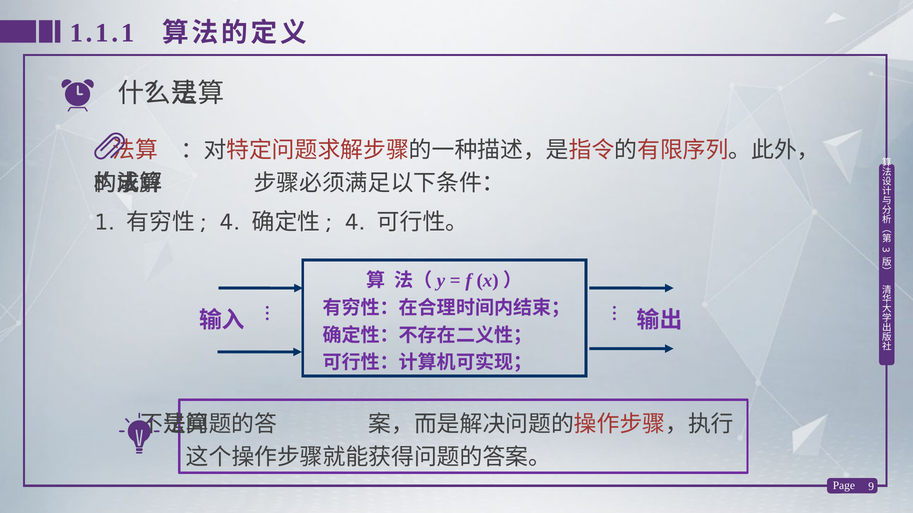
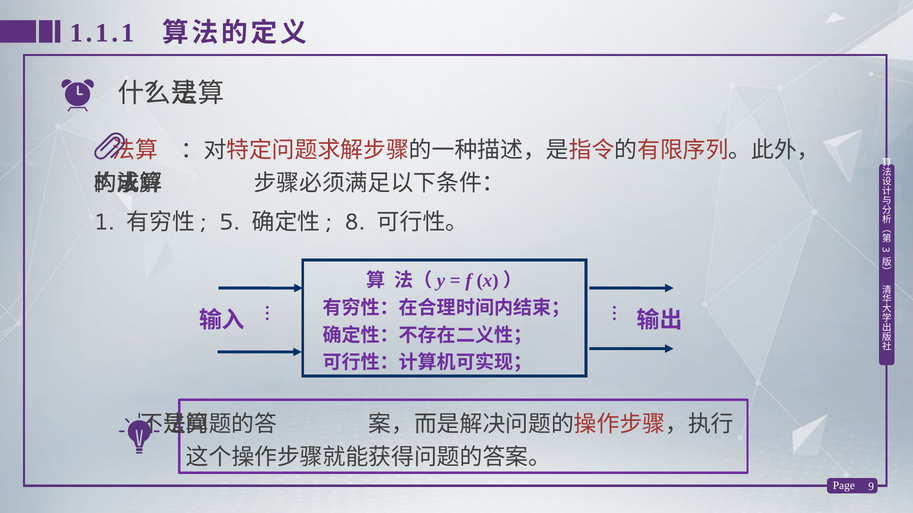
4 at (230, 223): 4 -> 5
4 at (355, 223): 4 -> 8
